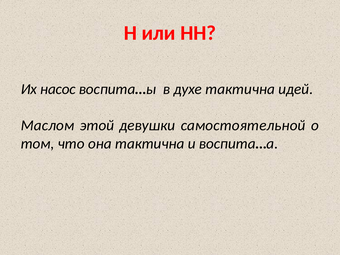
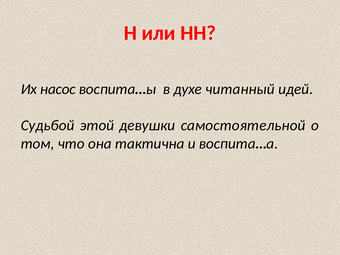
духе тактична: тактична -> читанный
Маслом: Маслом -> Судьбой
